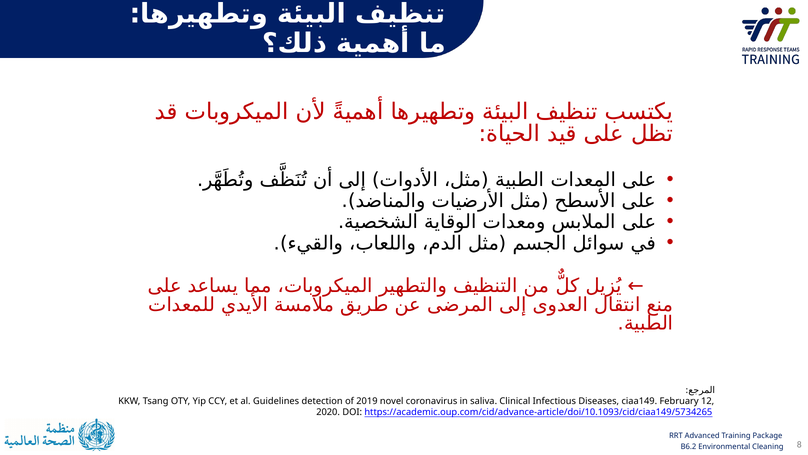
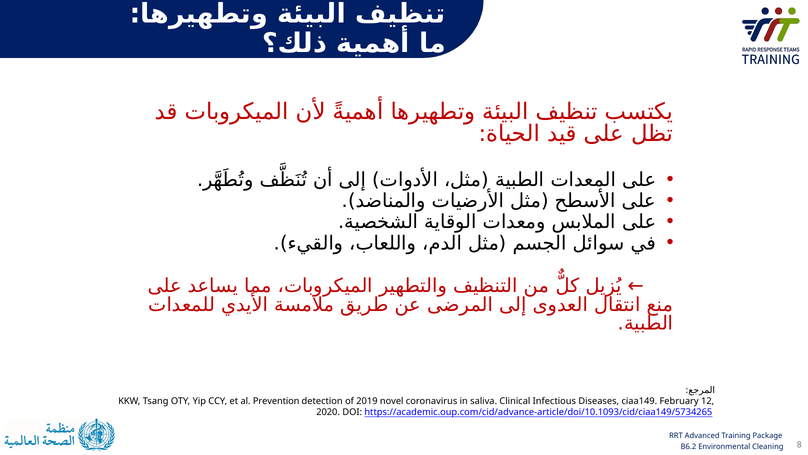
Guidelines: Guidelines -> Prevention
